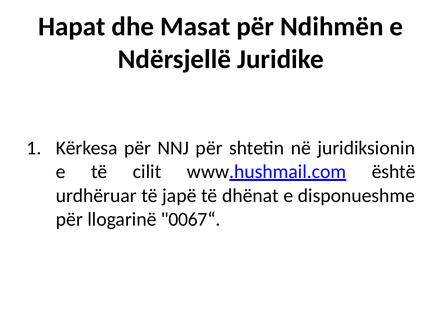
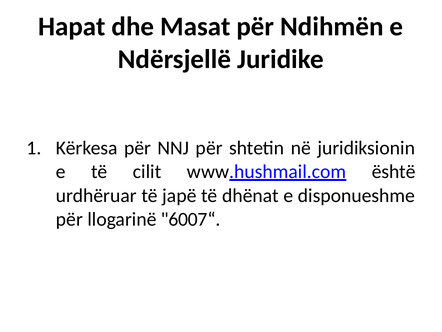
0067“: 0067“ -> 6007“
